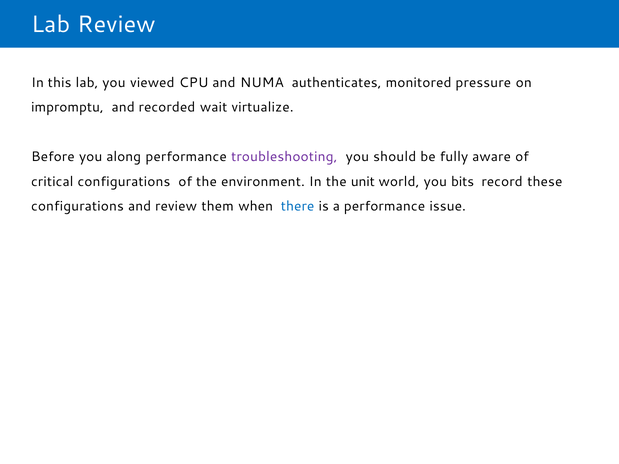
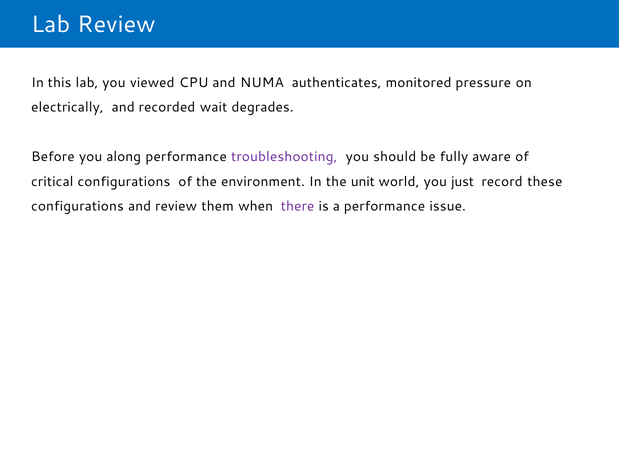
impromptu: impromptu -> electrically
virtualize: virtualize -> degrades
bits: bits -> just
there colour: blue -> purple
